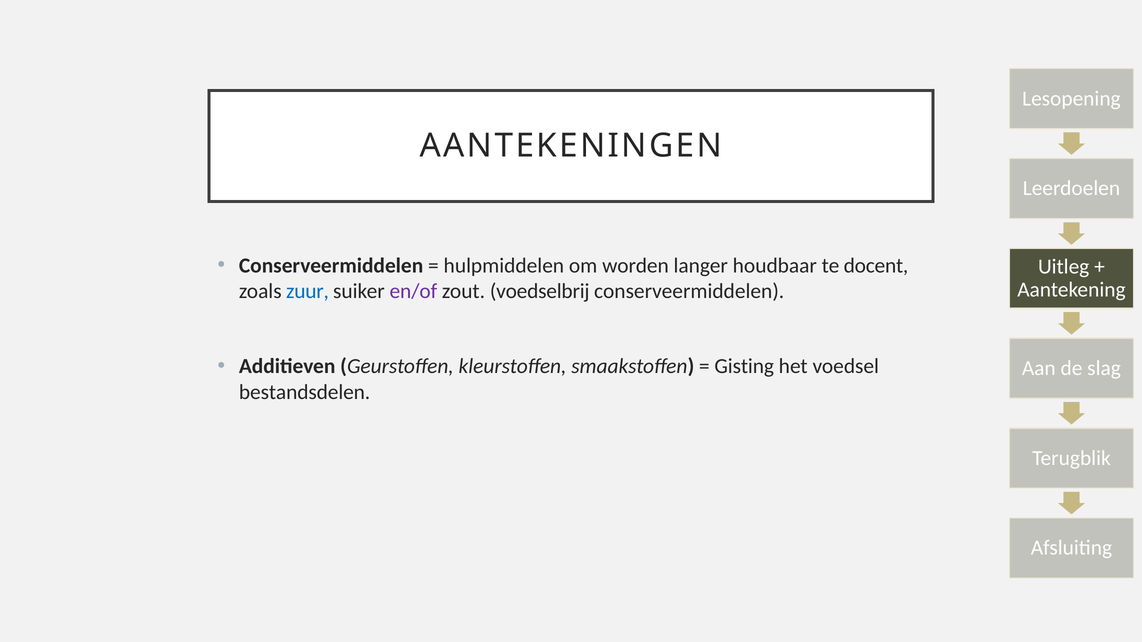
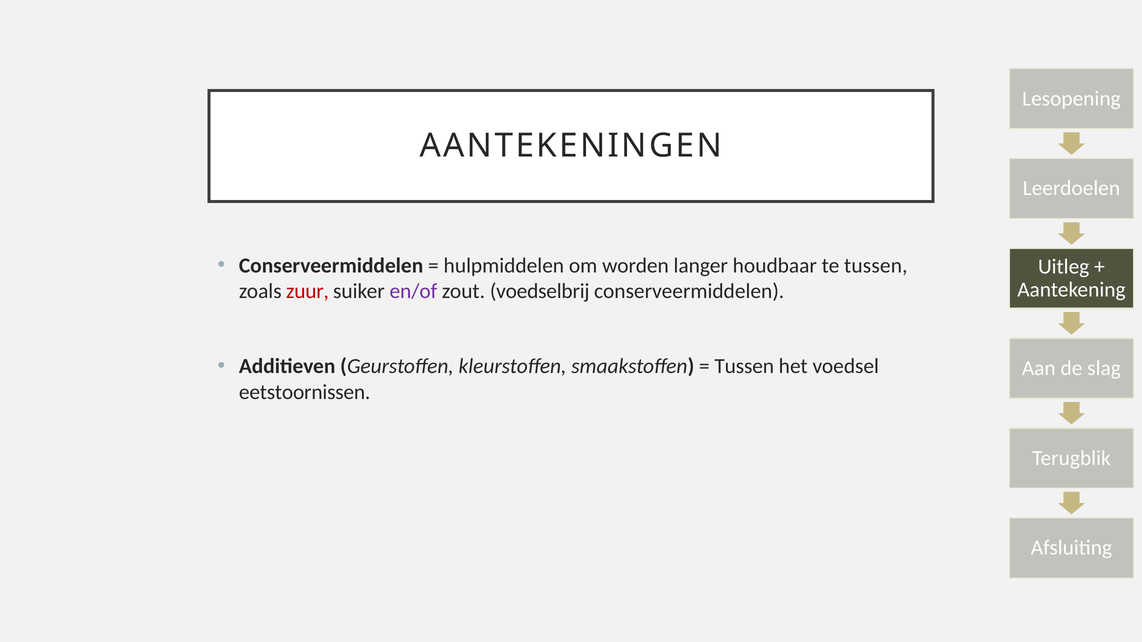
te docent: docent -> tussen
zuur colour: blue -> red
Gisting at (744, 367): Gisting -> Tussen
bestandsdelen: bestandsdelen -> eetstoornissen
